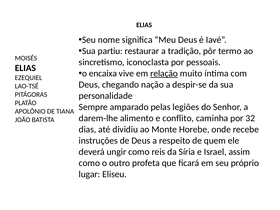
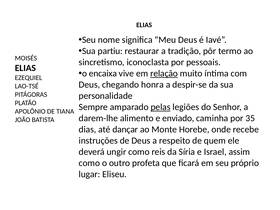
nação: nação -> honra
pelas underline: none -> present
conflito: conflito -> enviado
32: 32 -> 35
dividiu: dividiu -> dançar
